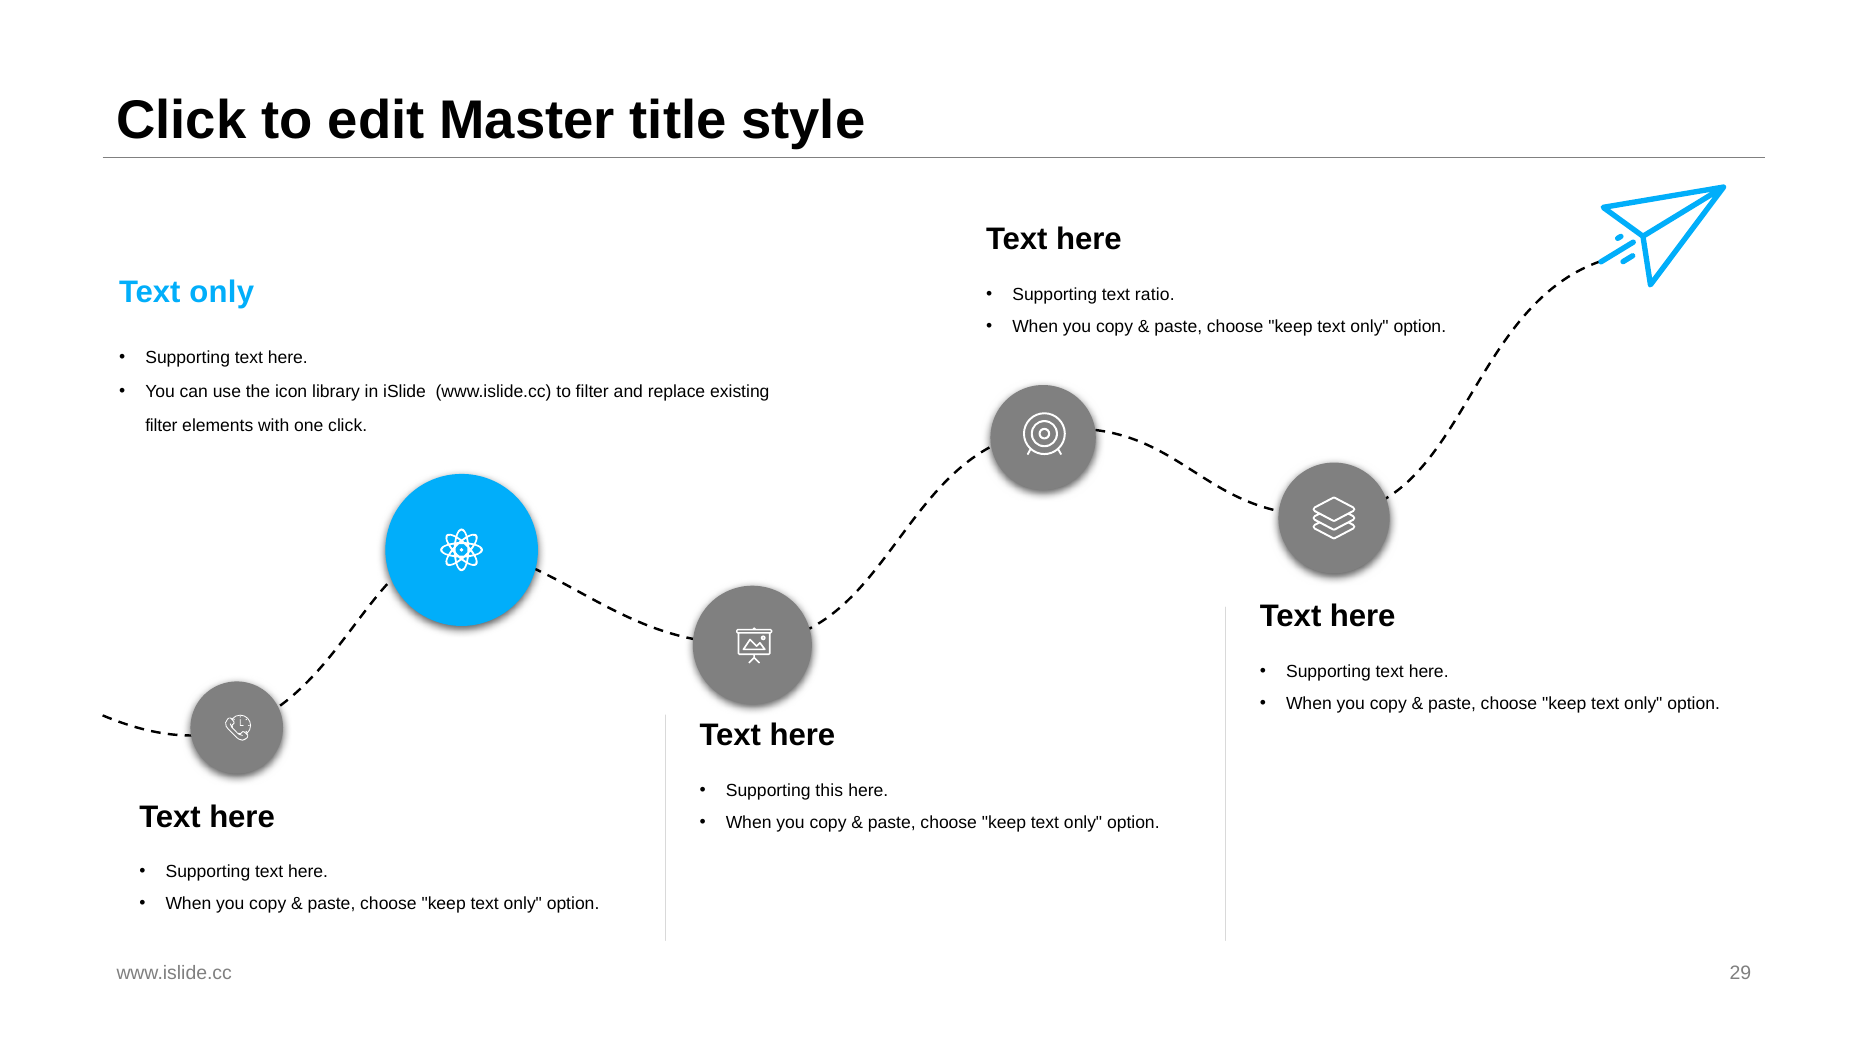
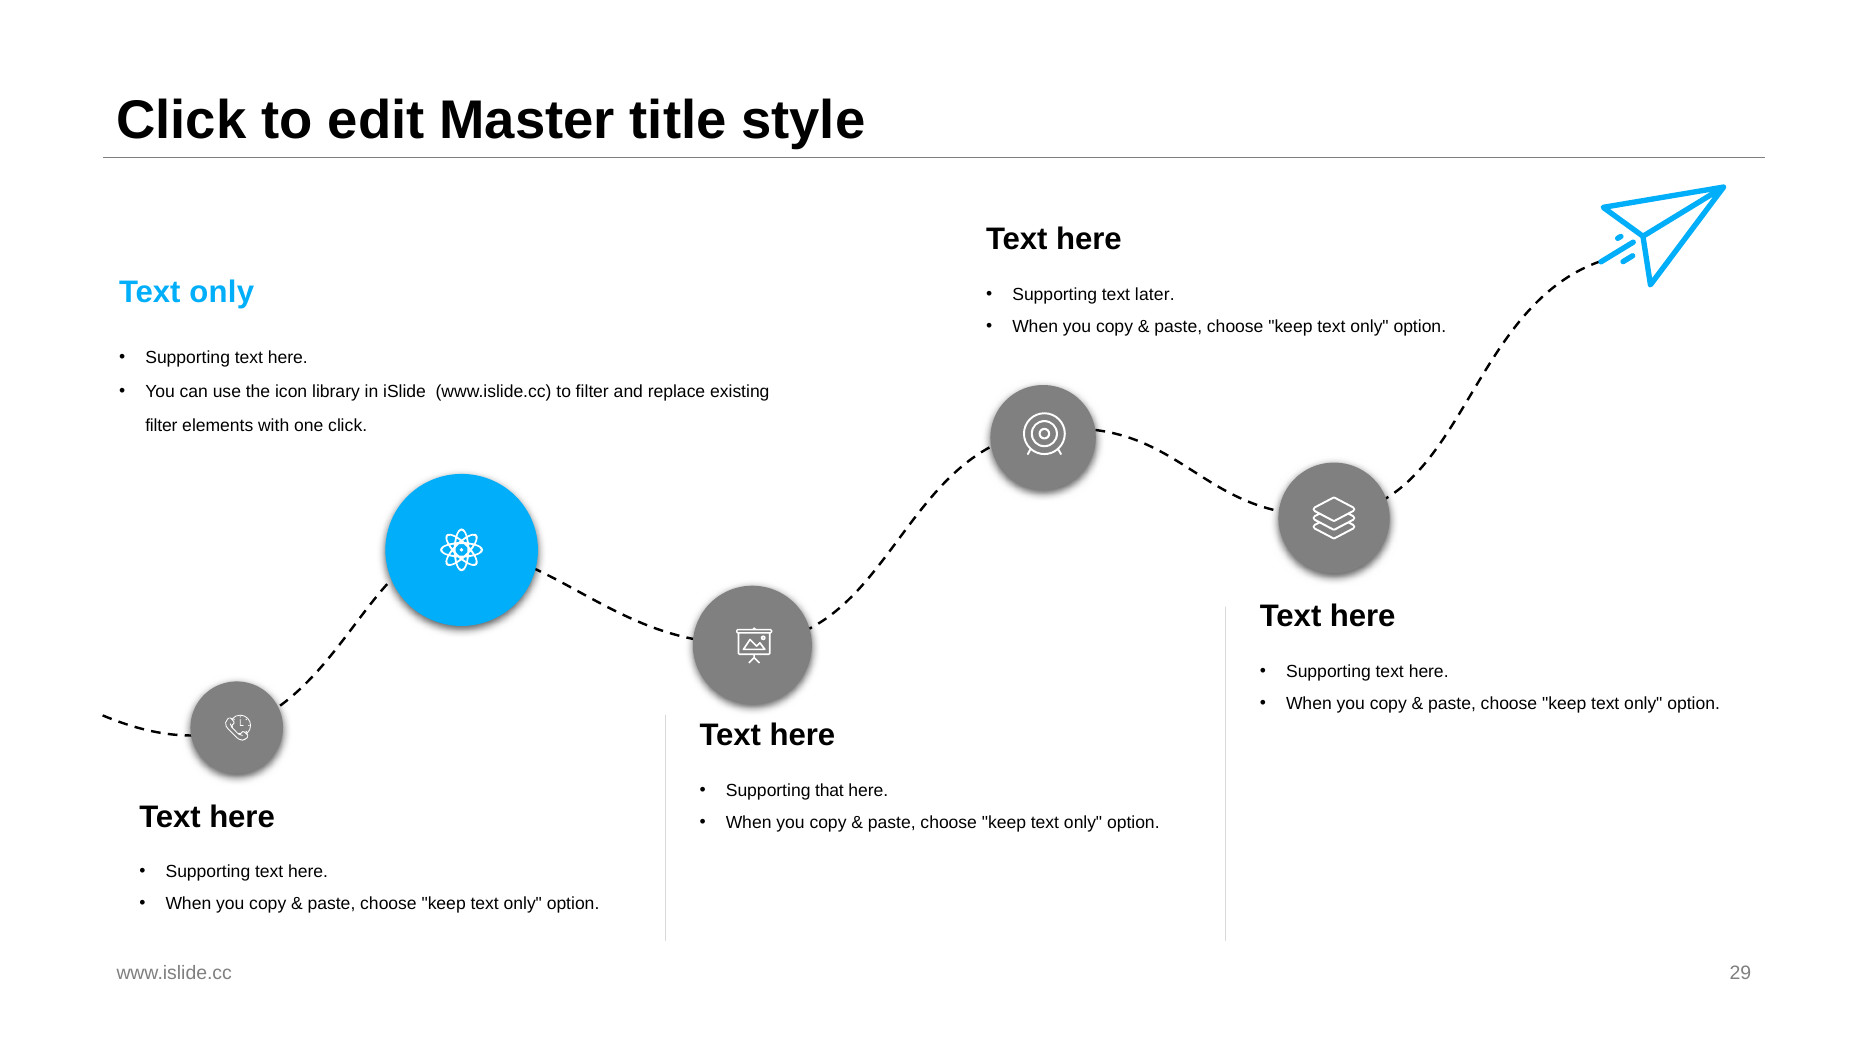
ratio: ratio -> later
this: this -> that
